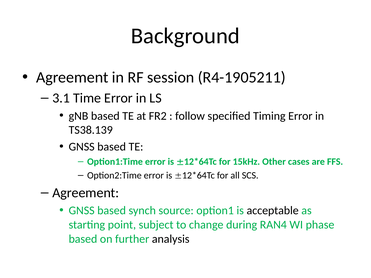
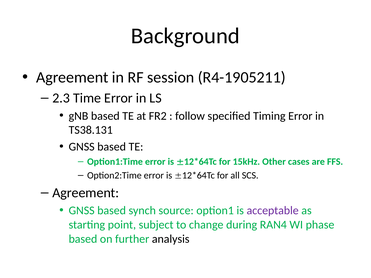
3.1: 3.1 -> 2.3
TS38.139: TS38.139 -> TS38.131
acceptable colour: black -> purple
